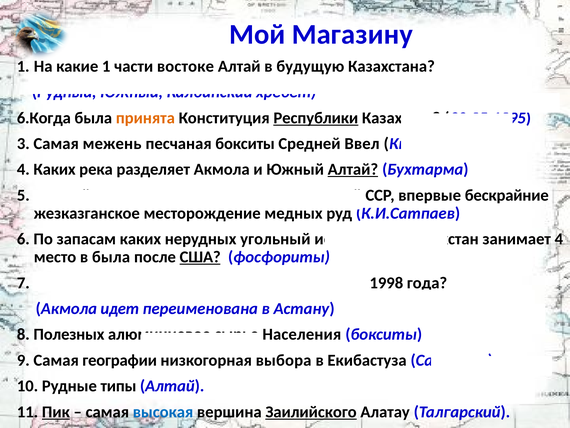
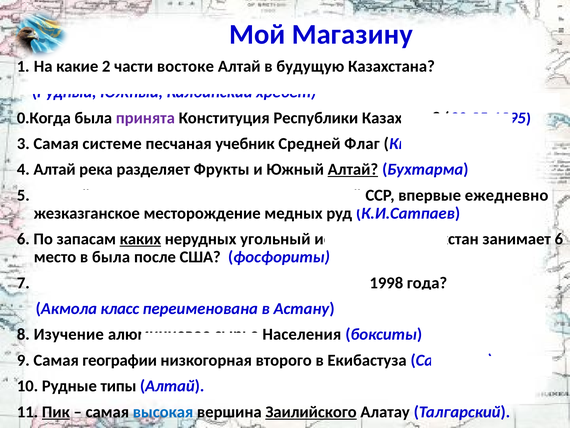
какие 1: 1 -> 2
6.Когда: 6.Когда -> 0.Когда
принята colour: orange -> purple
Республики underline: present -> none
межень: межень -> системе
песчаная бокситы: бокситы -> учебник
Ввел: Ввел -> Флаг
4 Каких: Каких -> Алтай
разделяет Акмола: Акмола -> Фрукты
бескрайние: бескрайние -> ежедневно
каких at (140, 239) underline: none -> present
занимает 4: 4 -> 6
США underline: present -> none
идет: идет -> класс
Полезных: Полезных -> Изучение
выбора: выбора -> второго
